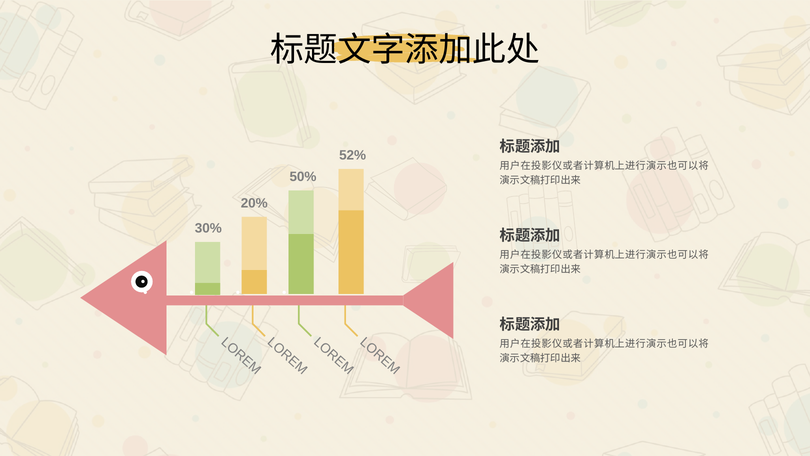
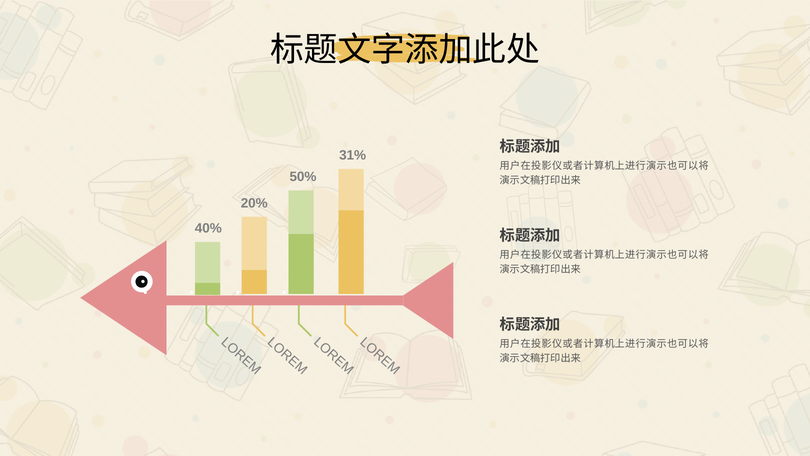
52%: 52% -> 31%
30%: 30% -> 40%
